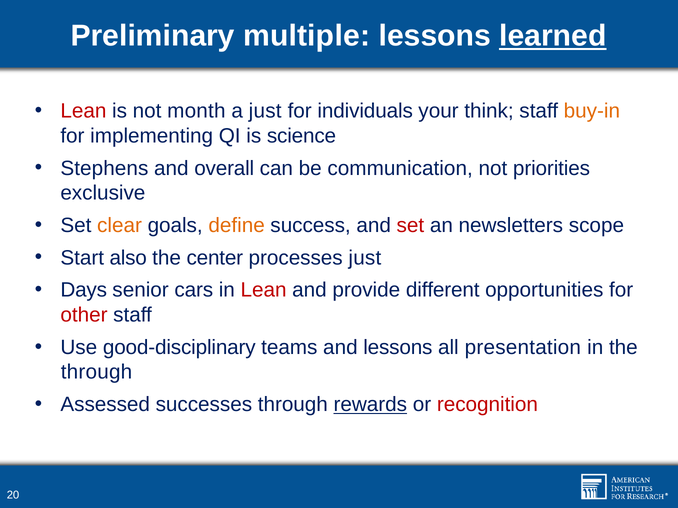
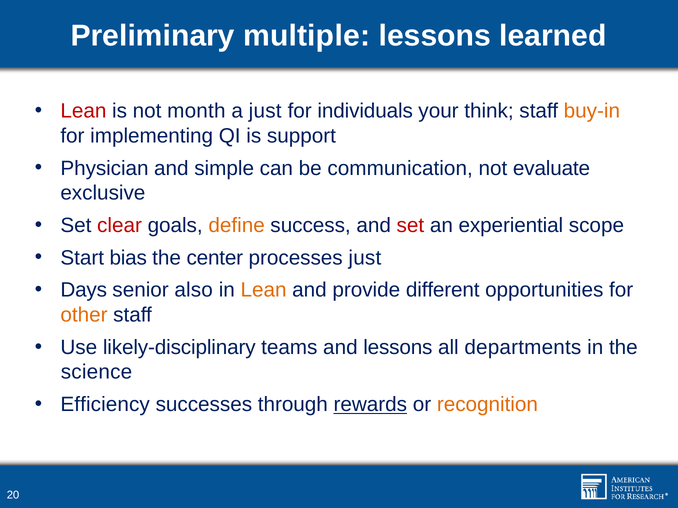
learned underline: present -> none
science: science -> support
Stephens: Stephens -> Physician
overall: overall -> simple
priorities: priorities -> evaluate
clear colour: orange -> red
newsletters: newsletters -> experiential
also: also -> bias
cars: cars -> also
Lean at (264, 290) colour: red -> orange
other colour: red -> orange
good-disciplinary: good-disciplinary -> likely-disciplinary
presentation: presentation -> departments
through at (97, 372): through -> science
Assessed: Assessed -> Efficiency
recognition colour: red -> orange
